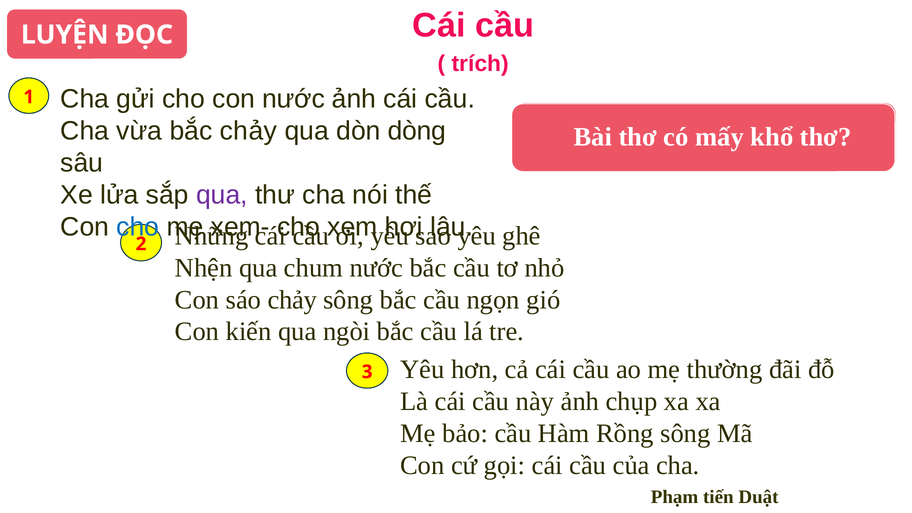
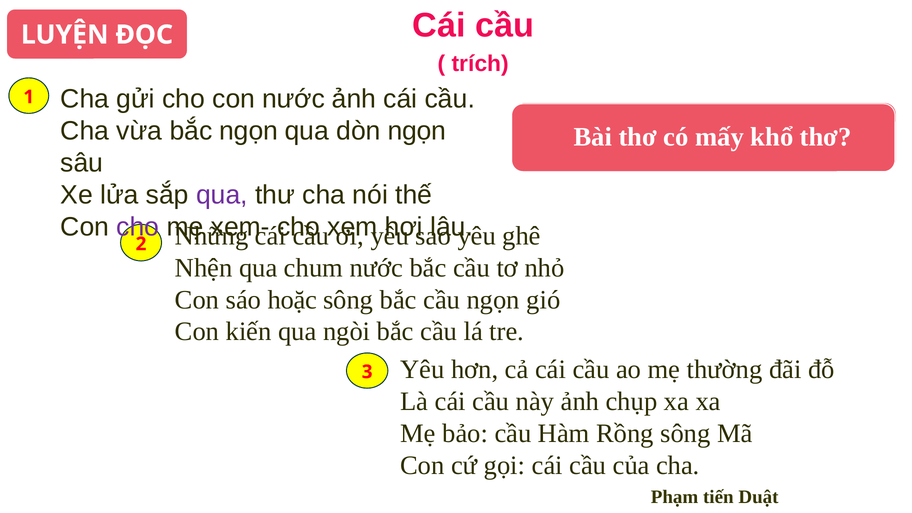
bắc chảy: chảy -> ngọn
dòn dòng: dòng -> ngọn
cho at (138, 227) colour: blue -> purple
sáo chảy: chảy -> hoặc
